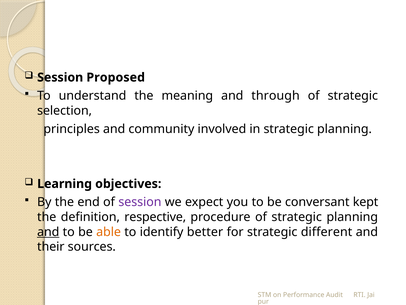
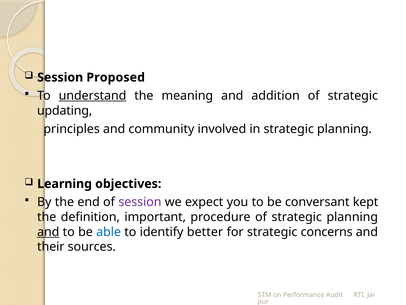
understand underline: none -> present
through: through -> addition
selection: selection -> updating
respective: respective -> important
able colour: orange -> blue
different: different -> concerns
